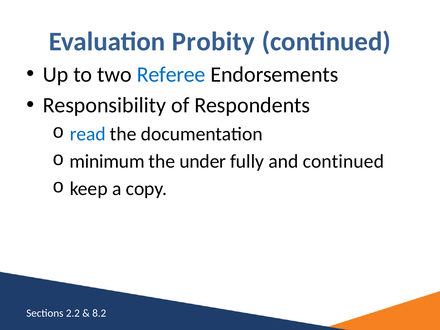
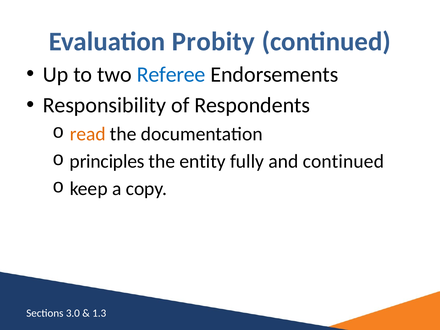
read colour: blue -> orange
minimum: minimum -> principles
under: under -> entity
2.2: 2.2 -> 3.0
8.2: 8.2 -> 1.3
